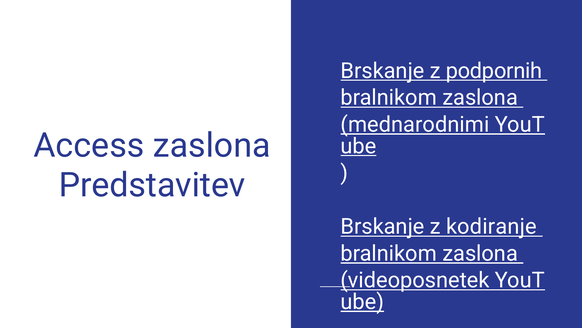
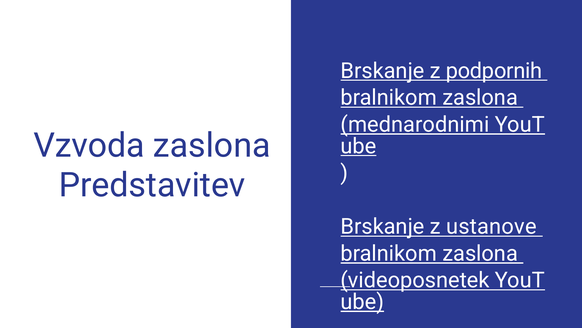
Access: Access -> Vzvoda
kodiranje: kodiranje -> ustanove
